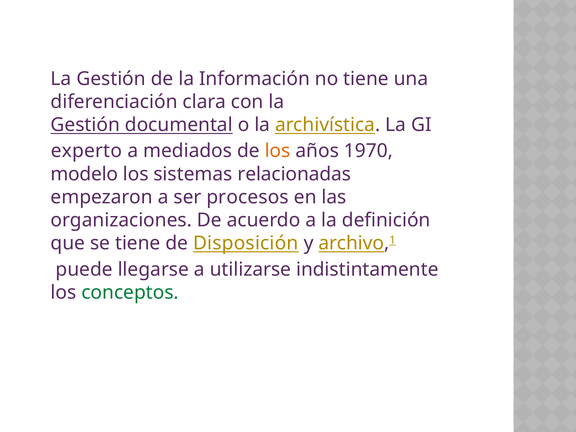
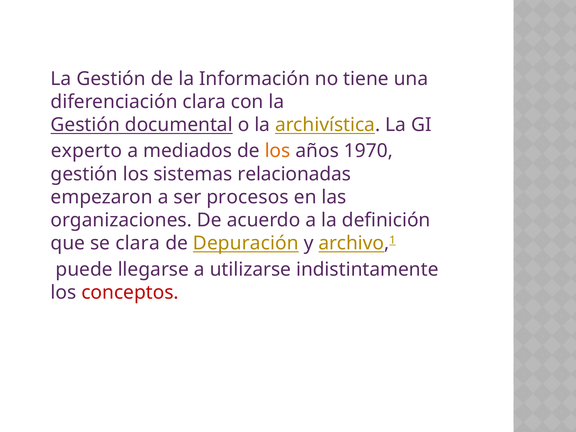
modelo at (84, 174): modelo -> gestión
se tiene: tiene -> clara
Disposición: Disposición -> Depuración
conceptos colour: green -> red
